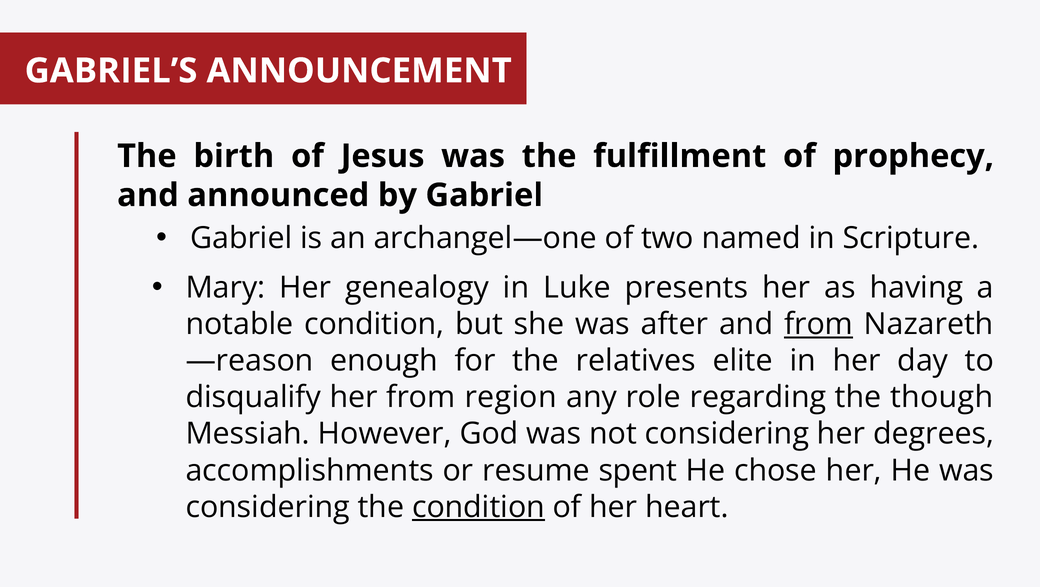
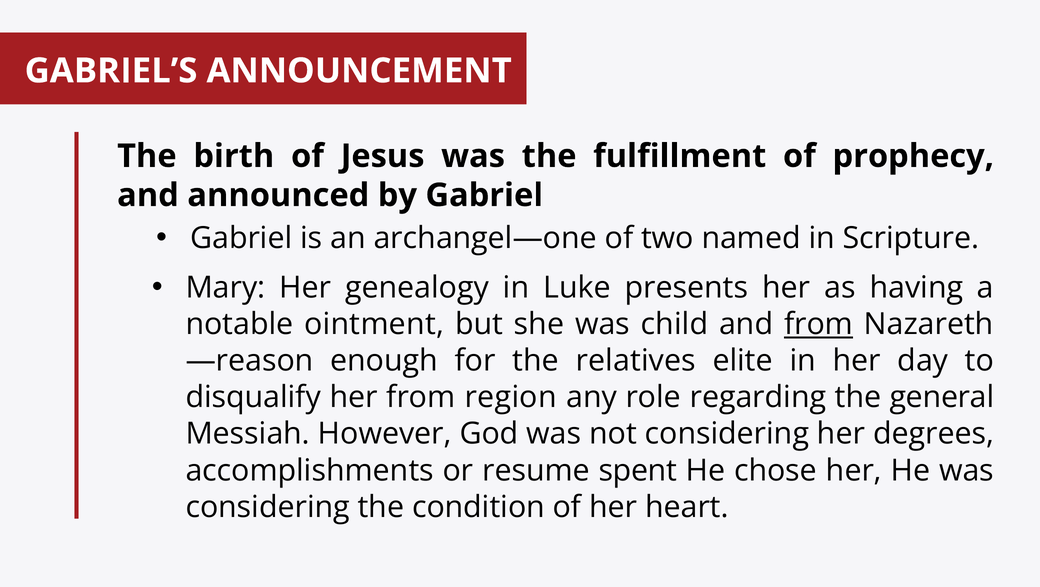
notable condition: condition -> ointment
after: after -> child
though: though -> general
condition at (478, 507) underline: present -> none
